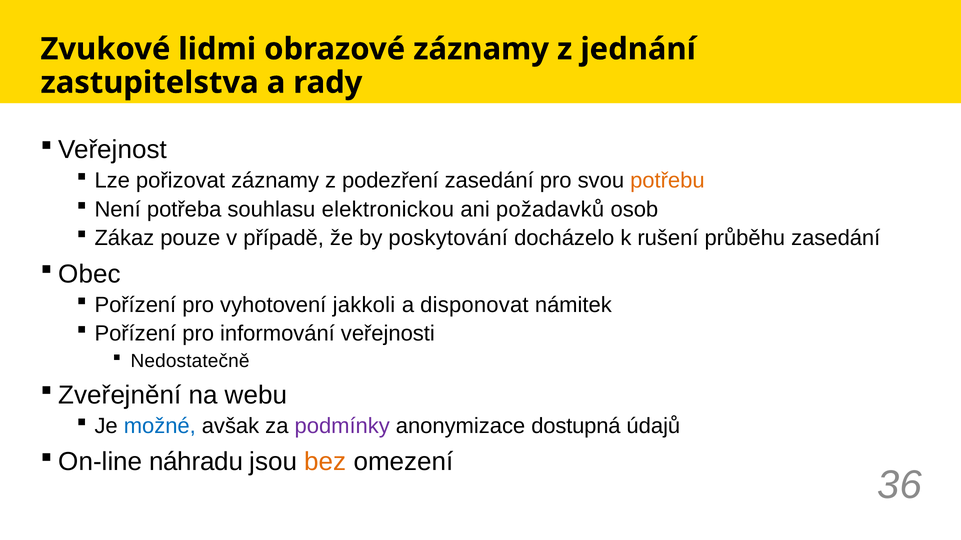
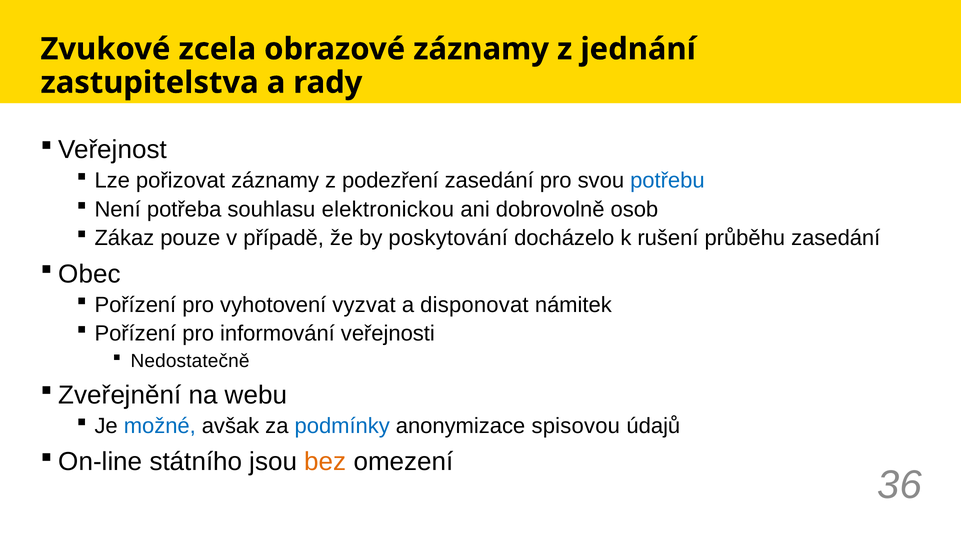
lidmi: lidmi -> zcela
potřebu colour: orange -> blue
požadavků: požadavků -> dobrovolně
jakkoli: jakkoli -> vyzvat
podmínky colour: purple -> blue
dostupná: dostupná -> spisovou
náhradu: náhradu -> státního
